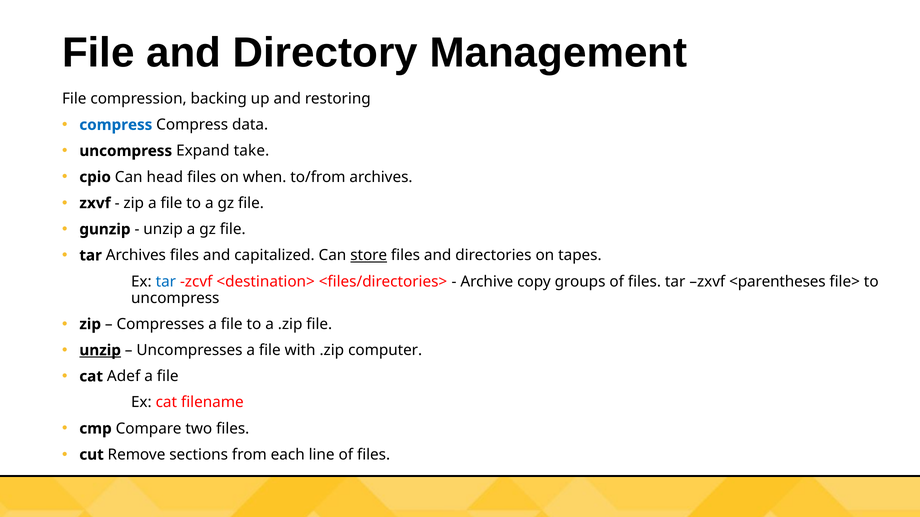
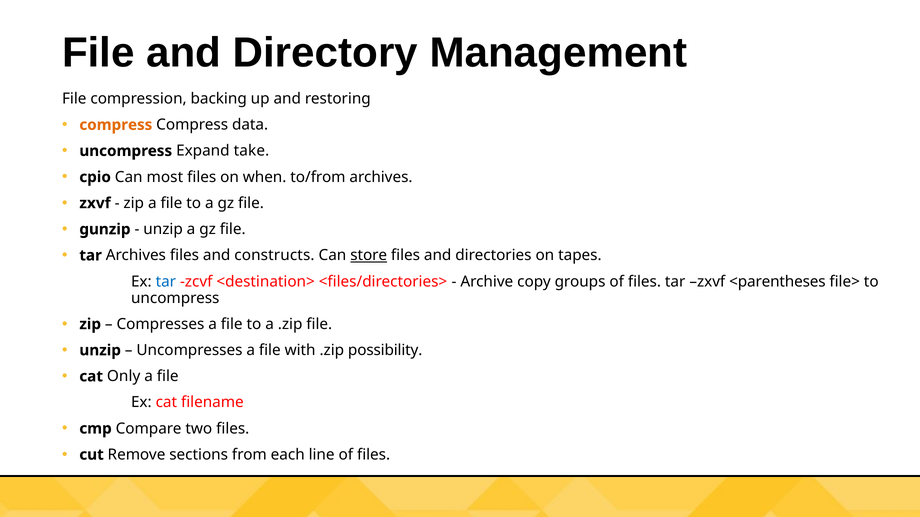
compress at (116, 125) colour: blue -> orange
head: head -> most
capitalized: capitalized -> constructs
unzip at (100, 351) underline: present -> none
computer: computer -> possibility
Adef: Adef -> Only
